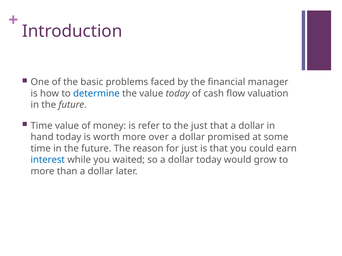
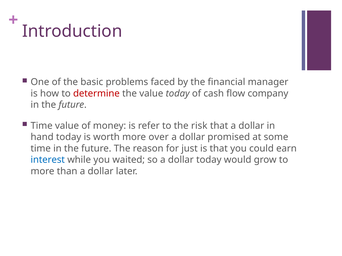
determine colour: blue -> red
valuation: valuation -> company
the just: just -> risk
